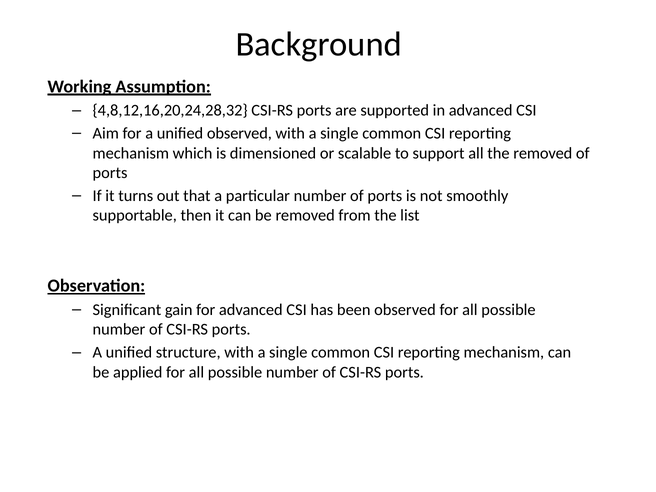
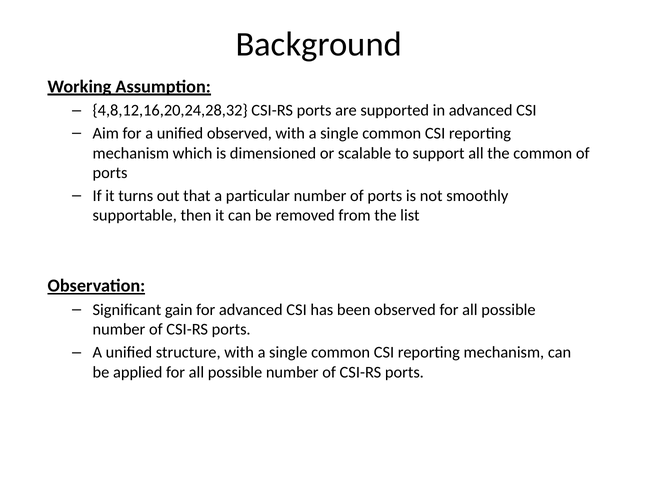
the removed: removed -> common
